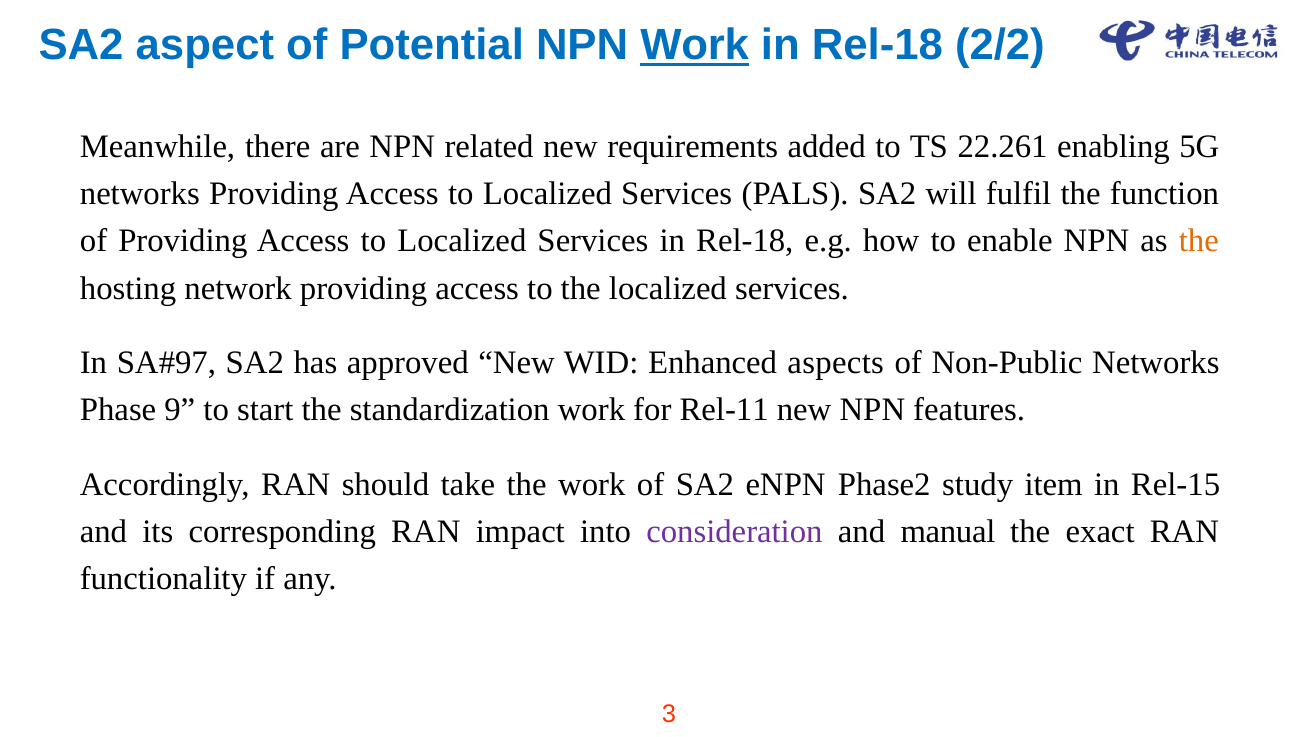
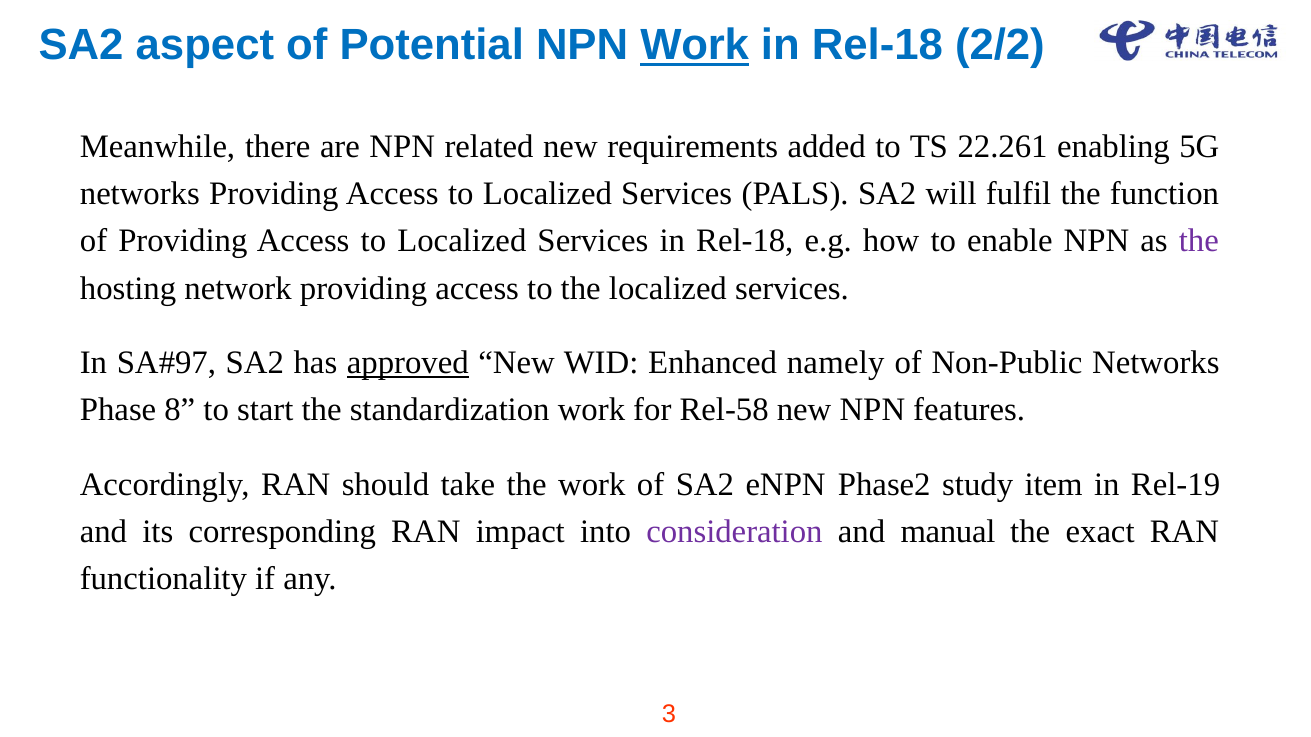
the at (1199, 241) colour: orange -> purple
approved underline: none -> present
aspects: aspects -> namely
9: 9 -> 8
Rel-11: Rel-11 -> Rel-58
Rel-15: Rel-15 -> Rel-19
